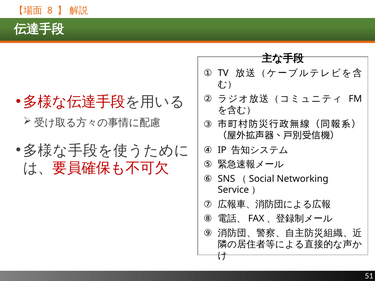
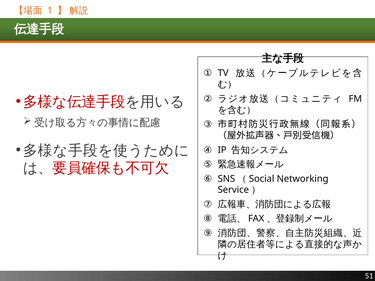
8: 8 -> 1
